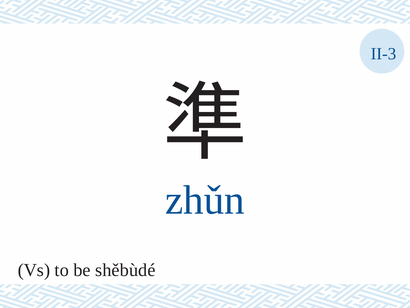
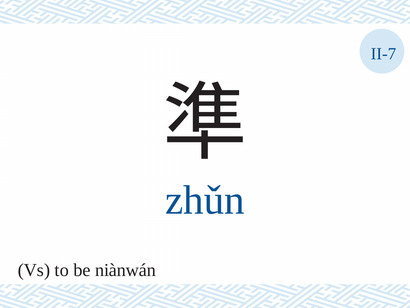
II-3: II-3 -> II-7
shěbùdé: shěbùdé -> niànwán
